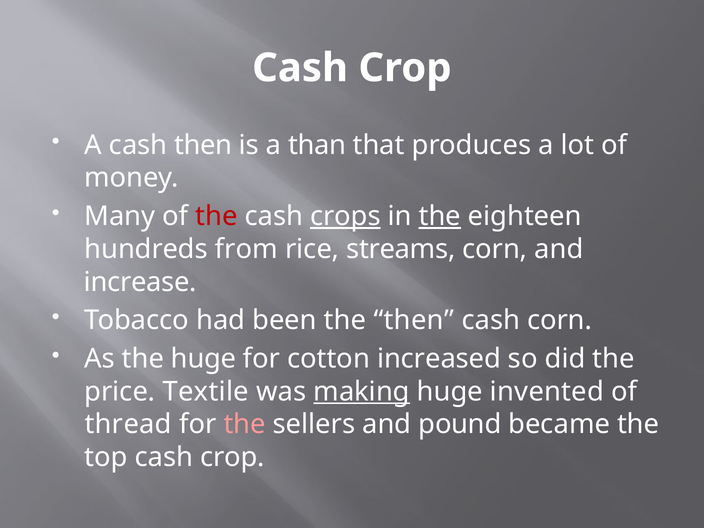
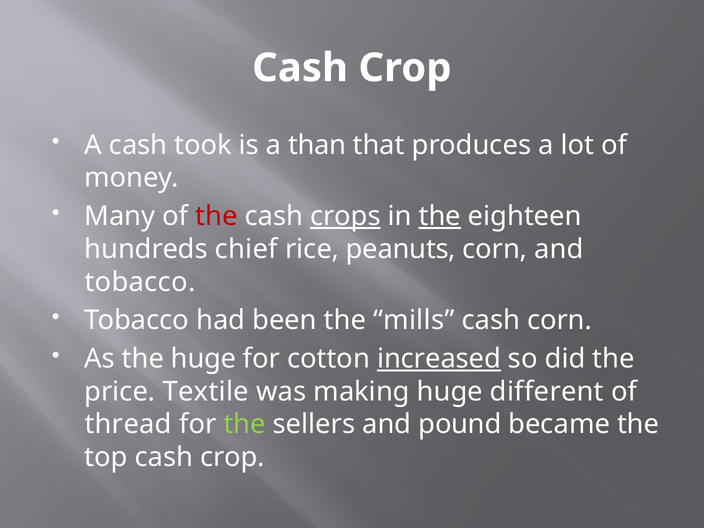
cash then: then -> took
from: from -> chief
streams: streams -> peanuts
increase at (140, 282): increase -> tobacco
the then: then -> mills
increased underline: none -> present
making underline: present -> none
invented: invented -> different
the at (245, 424) colour: pink -> light green
